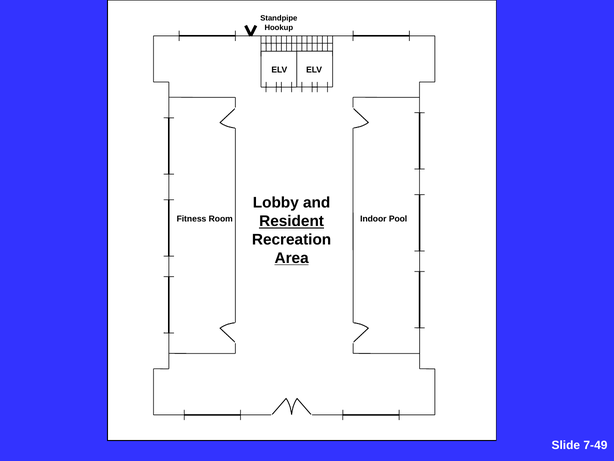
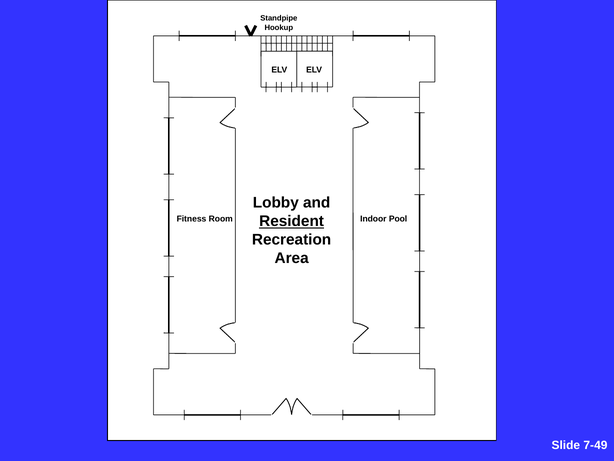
Area underline: present -> none
